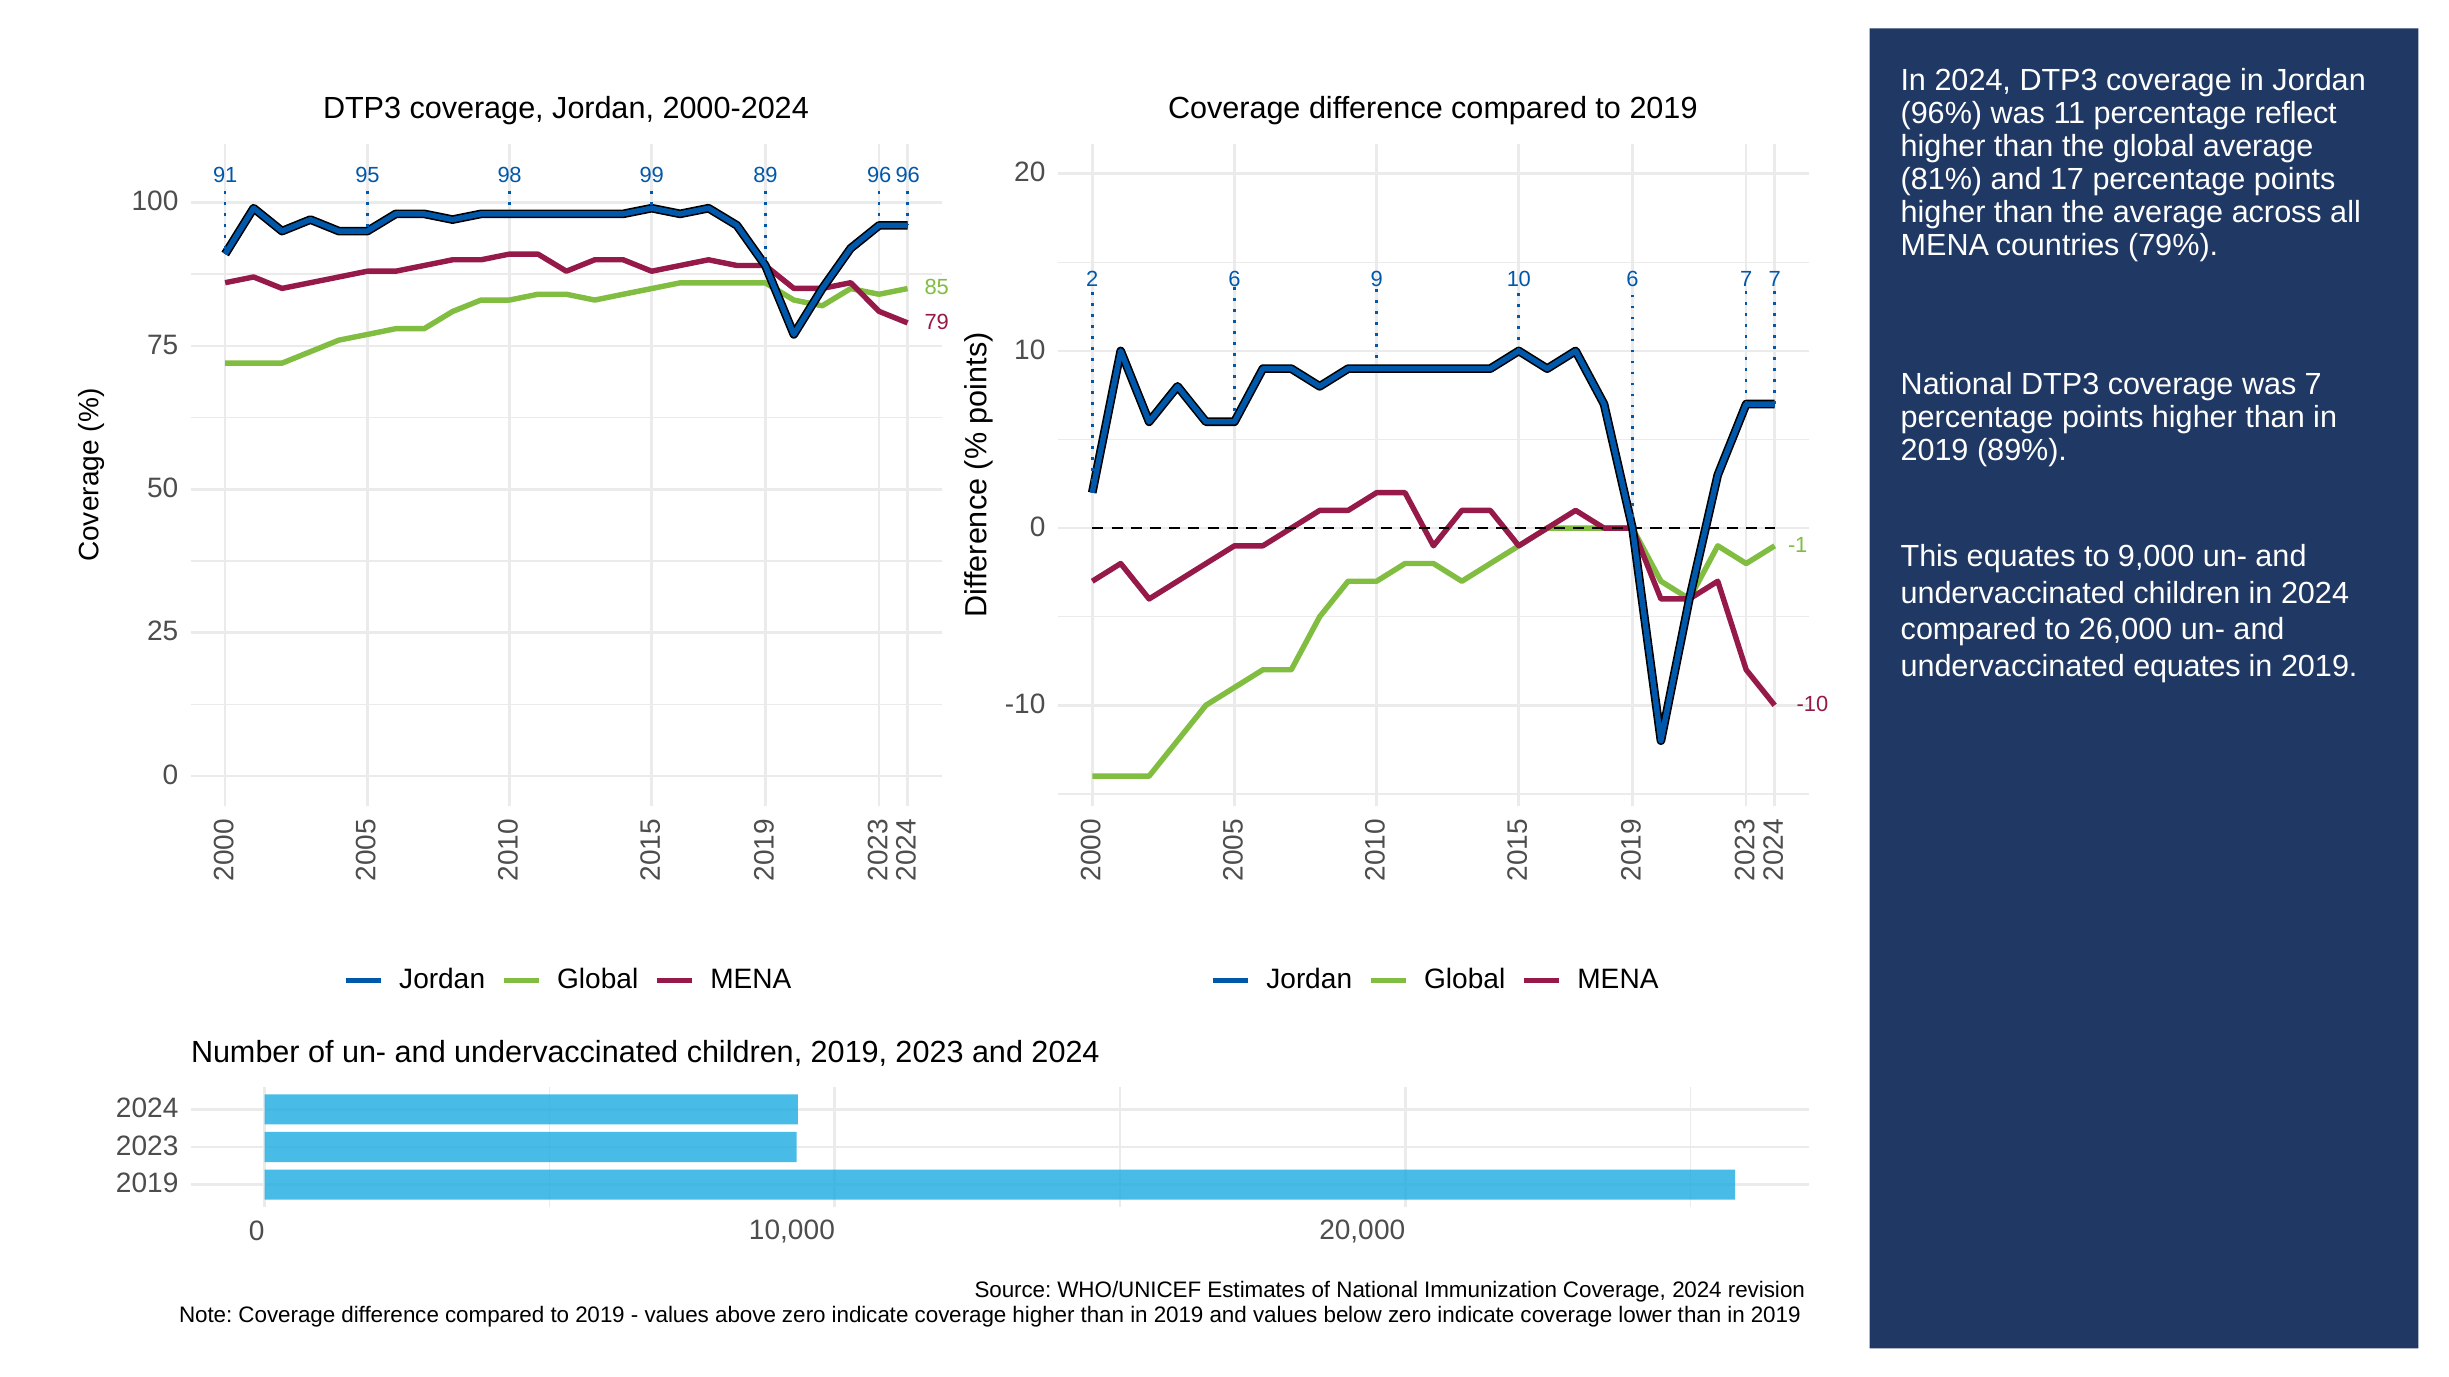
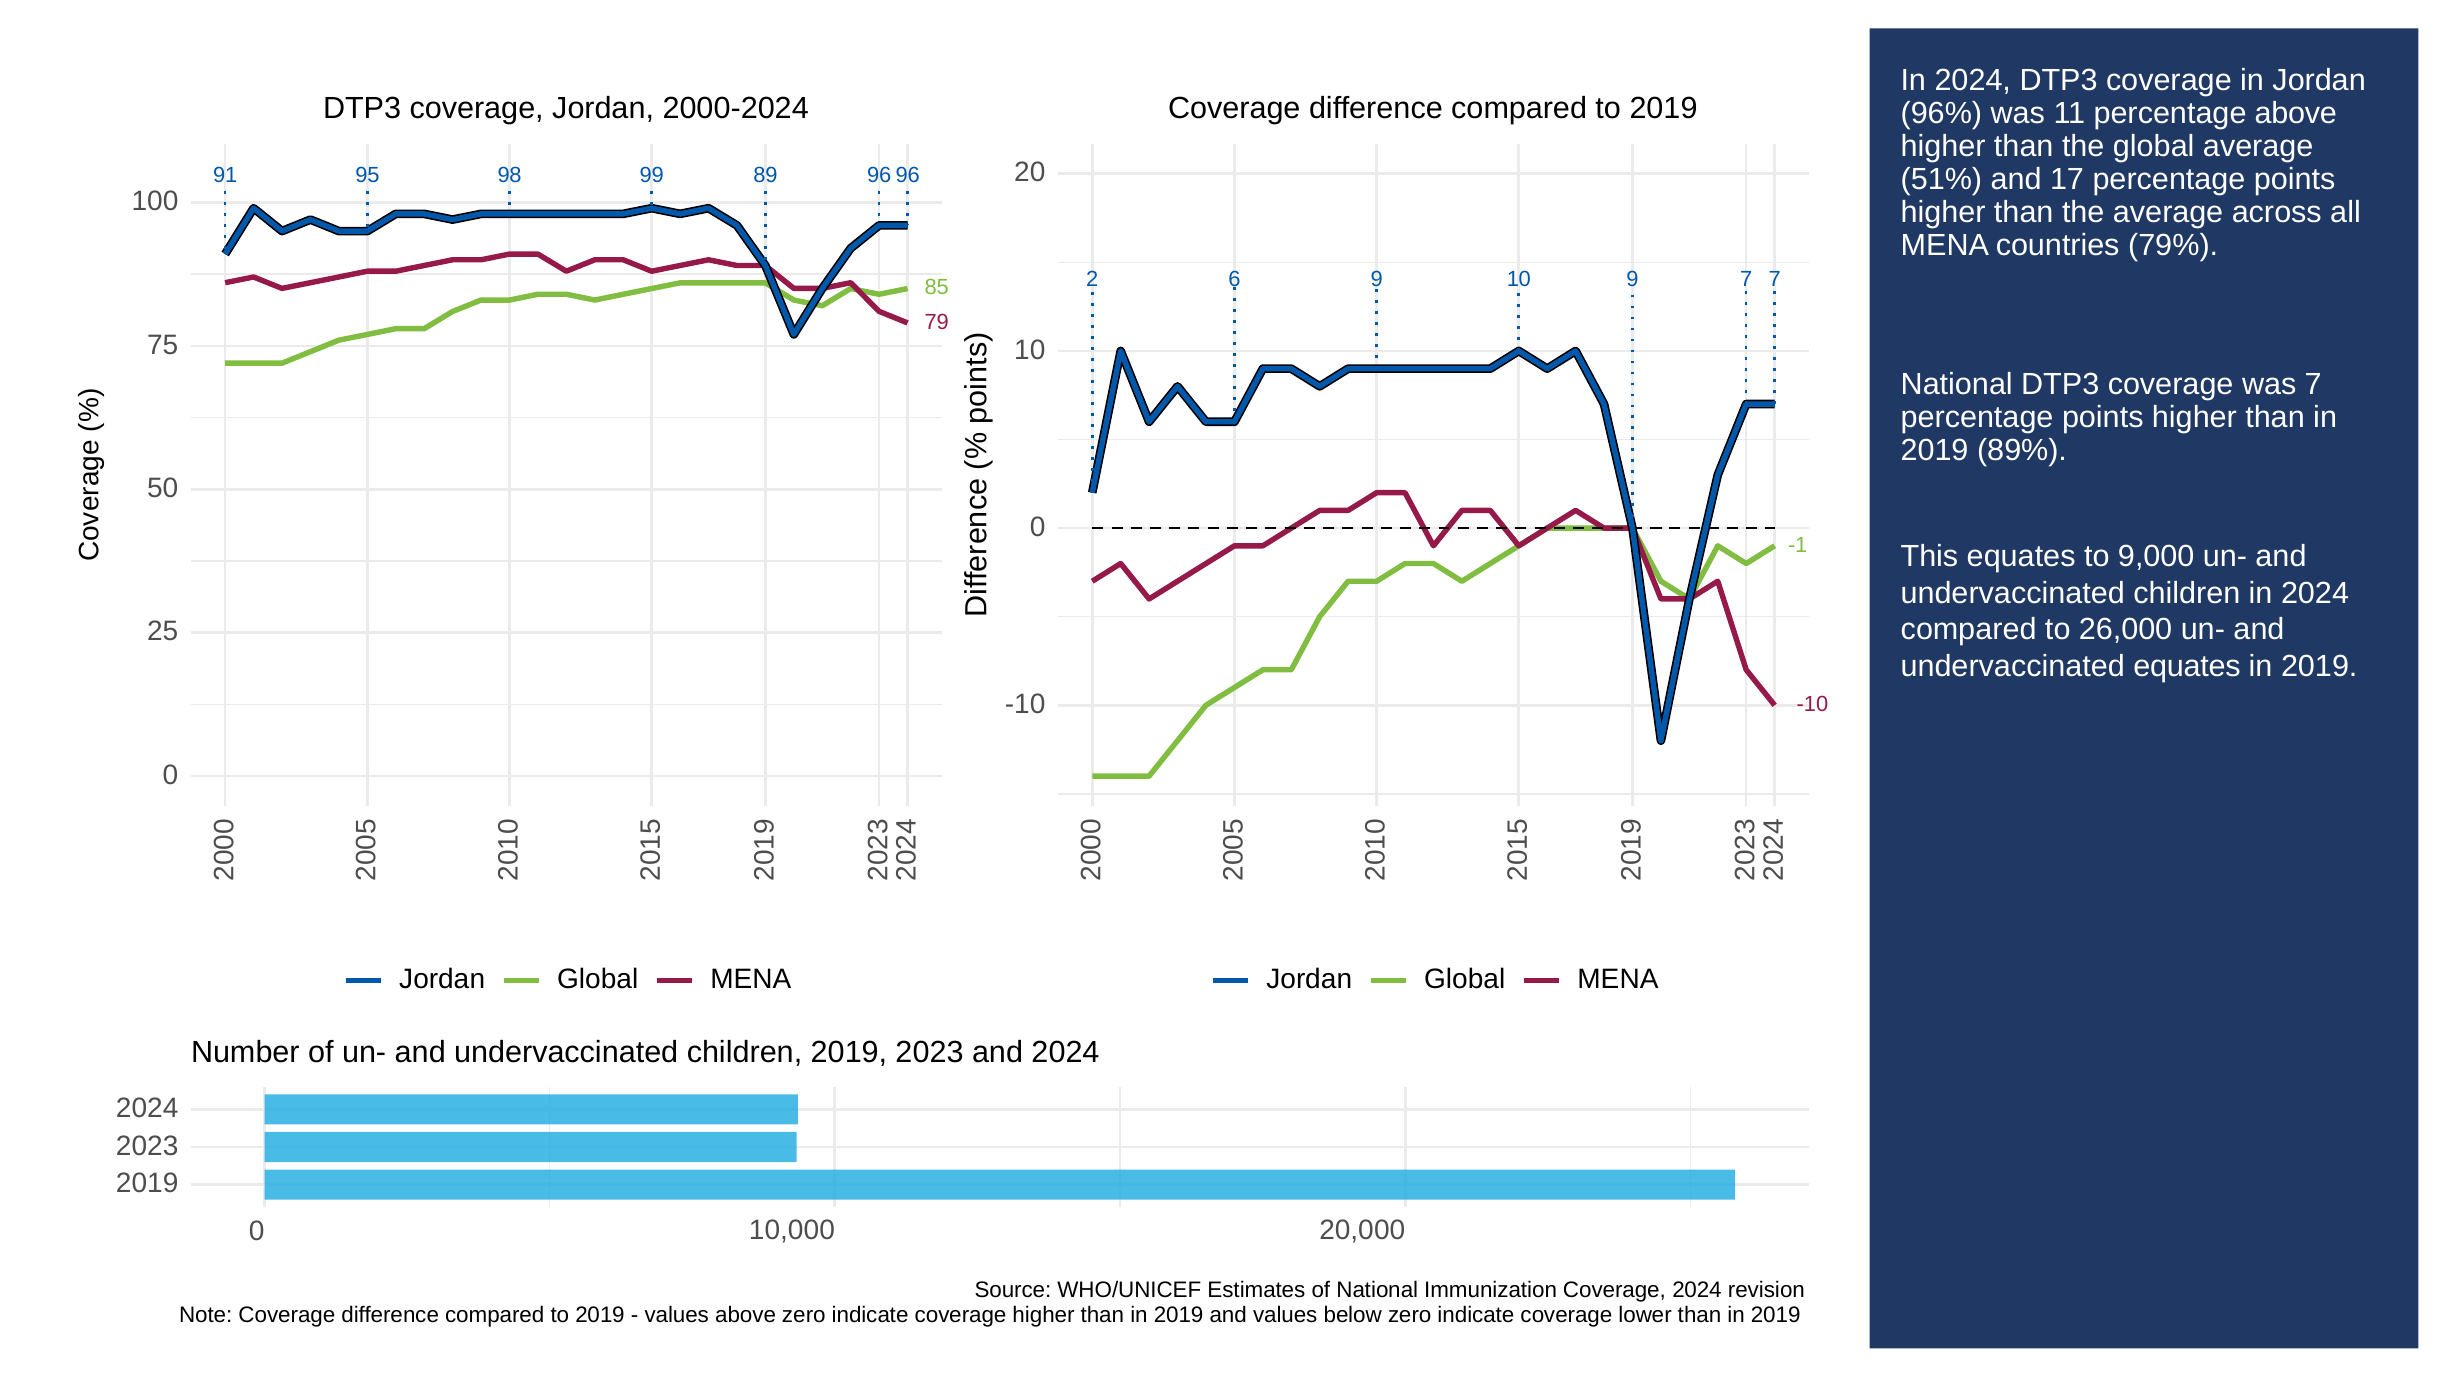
percentage reflect: reflect -> above
81%: 81% -> 51%
10 6: 6 -> 9
